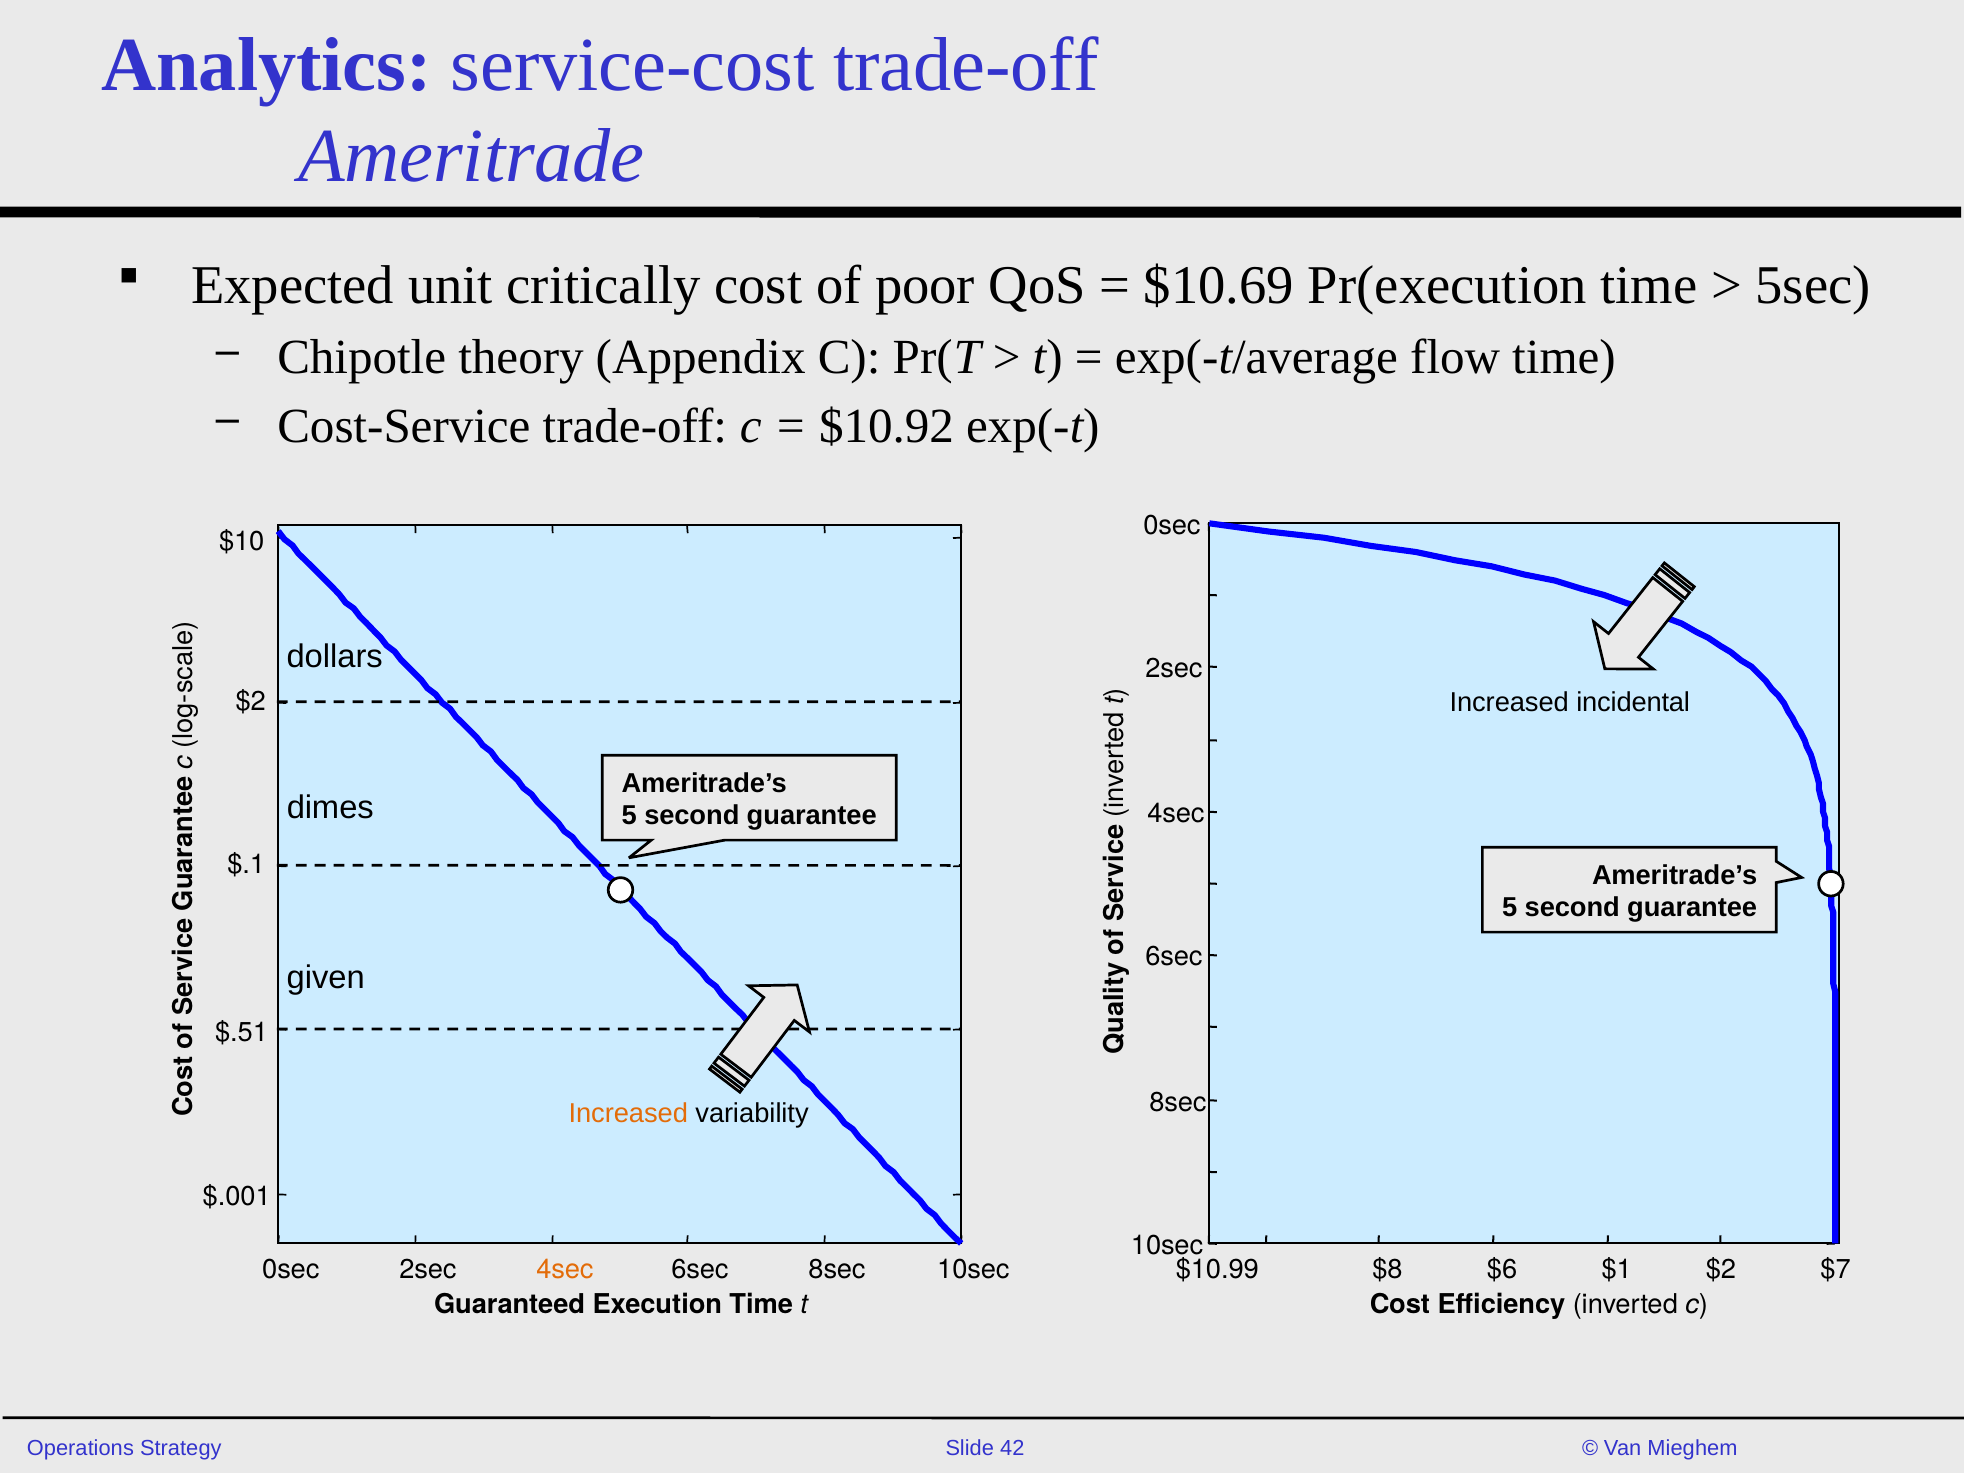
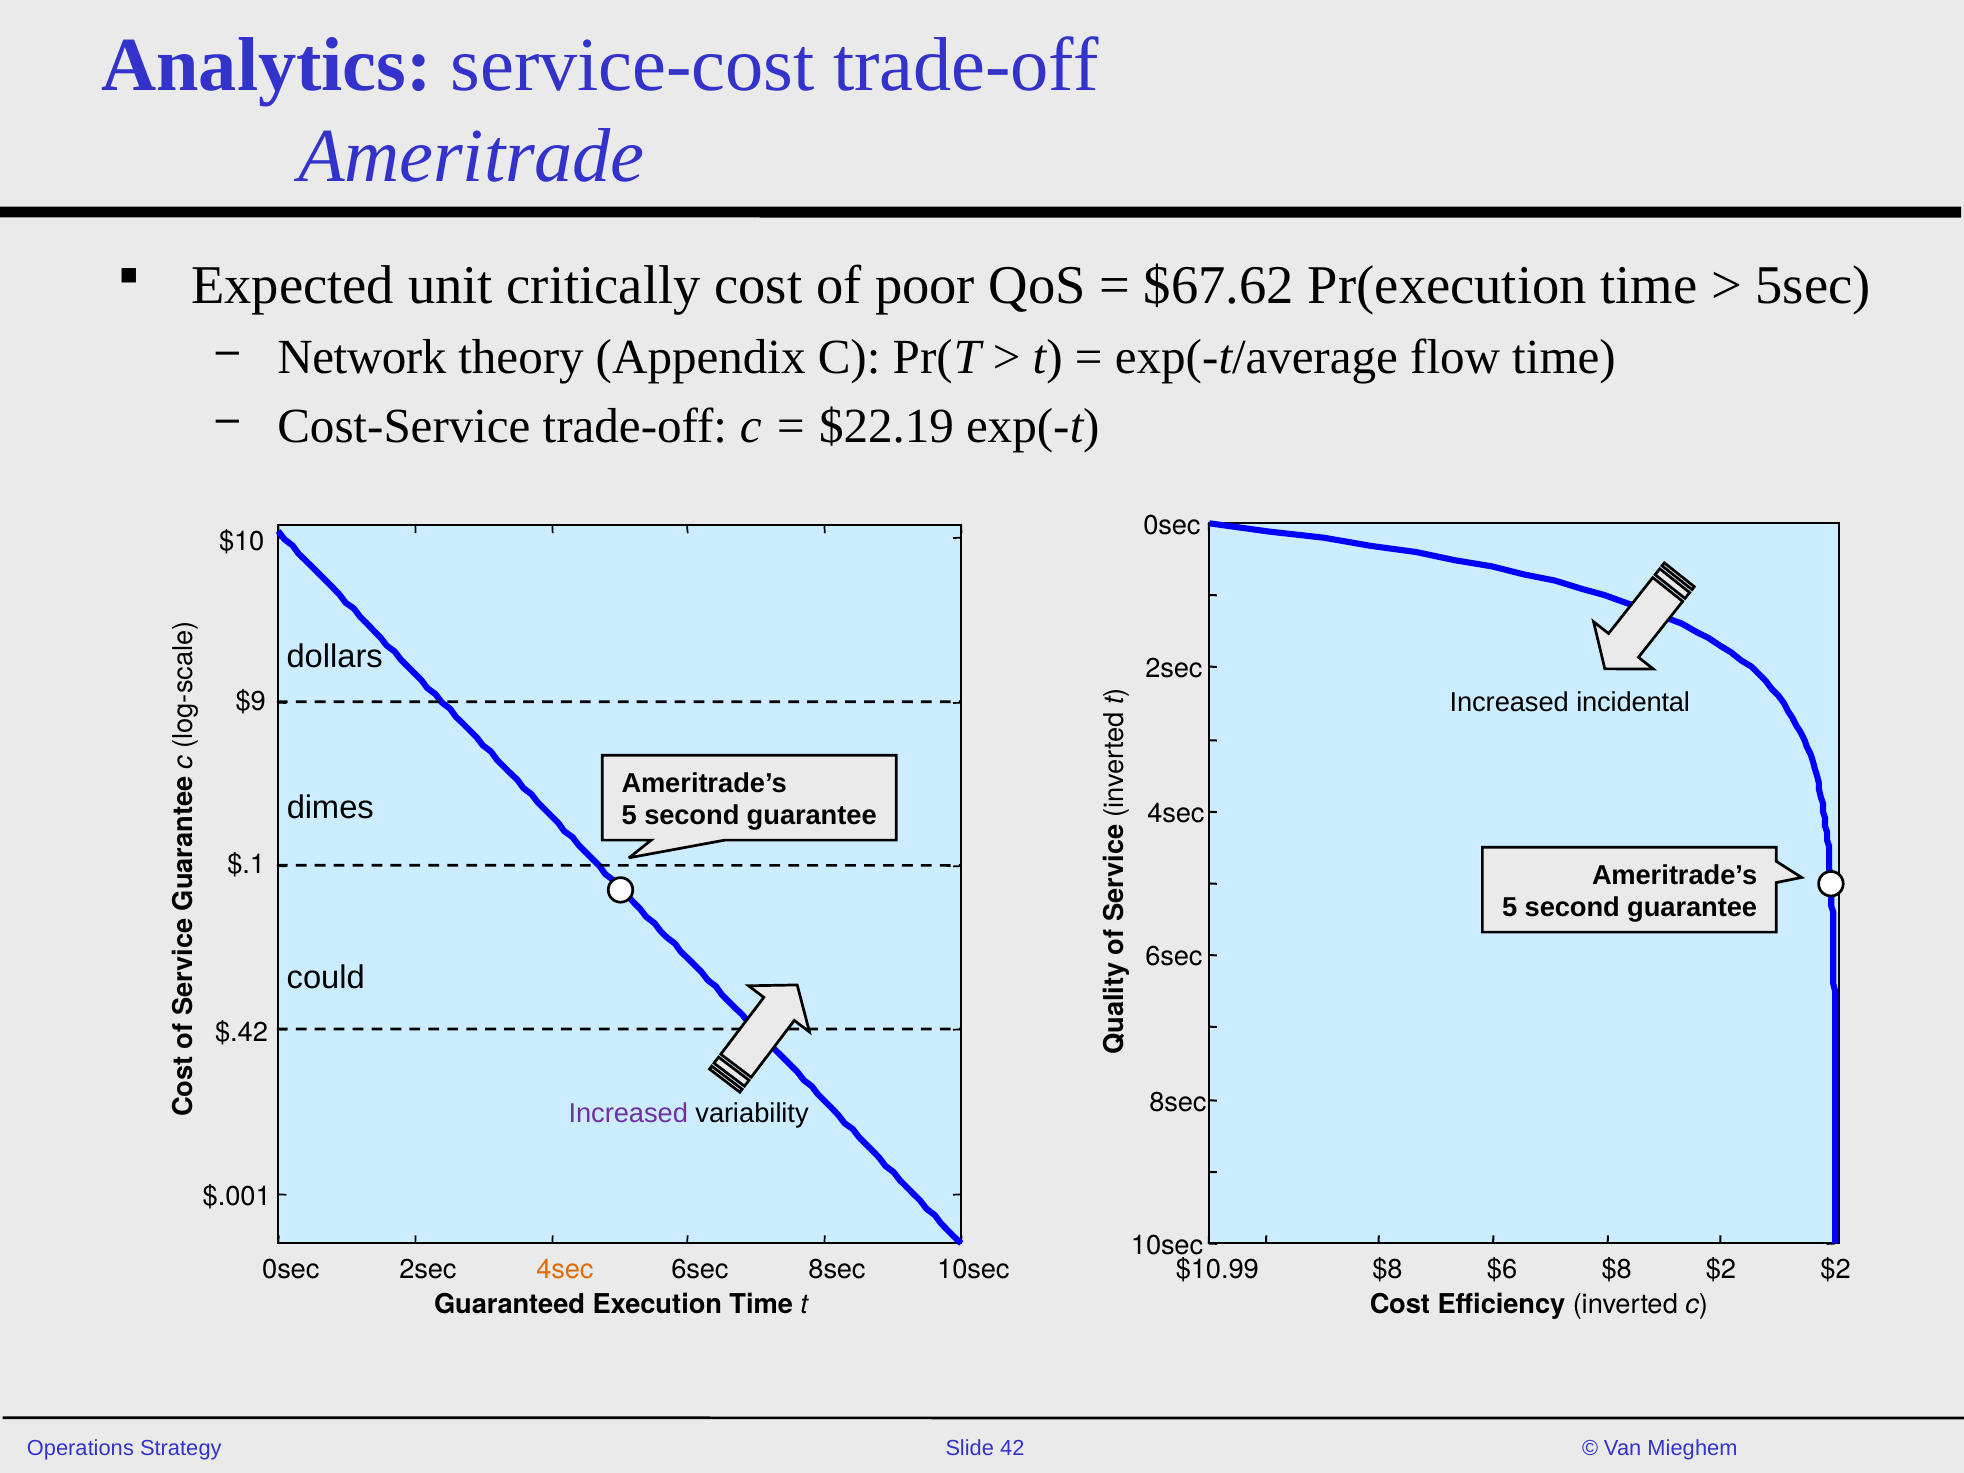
$10.69: $10.69 -> $67.62
Chipotle: Chipotle -> Network
$10.92: $10.92 -> $22.19
$2 at (251, 701): $2 -> $9
given: given -> could
$.51: $.51 -> $.42
Increased at (628, 1113) colour: orange -> purple
$6 $1: $1 -> $8
$2 $7: $7 -> $2
